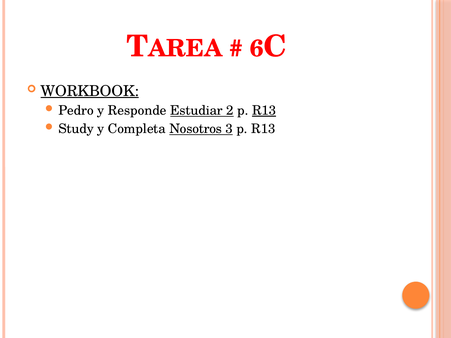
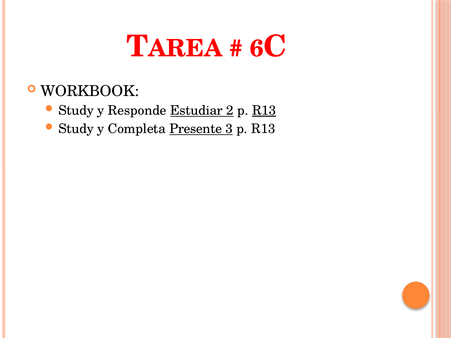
WORKBOOK underline: present -> none
Pedro at (76, 111): Pedro -> Study
Nosotros: Nosotros -> Presente
